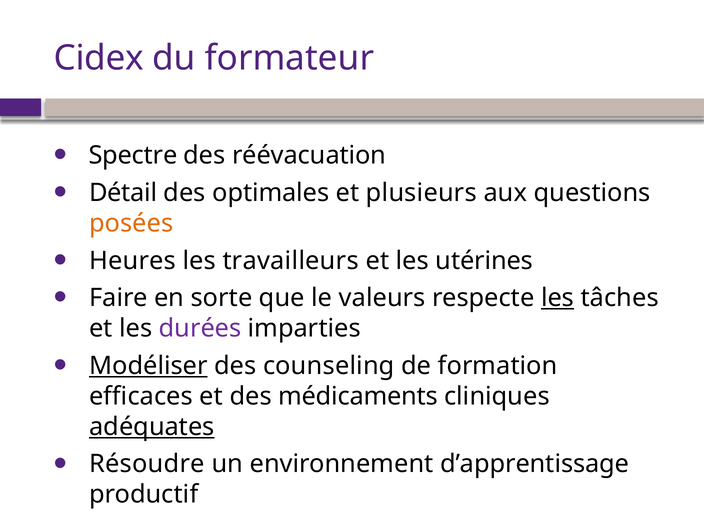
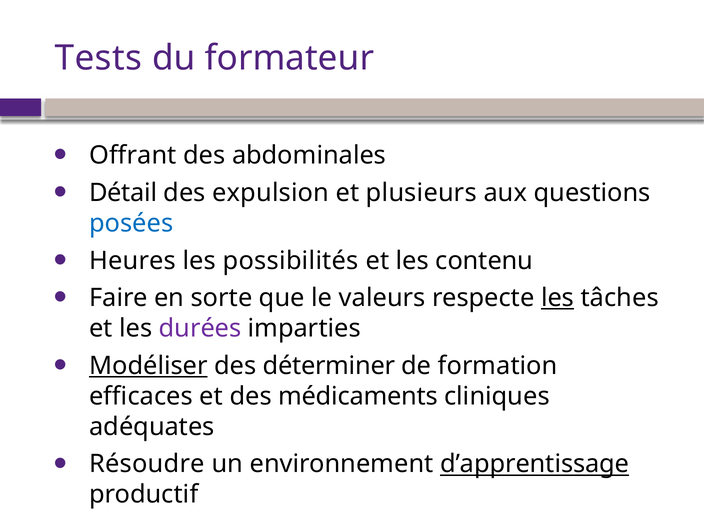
Cidex: Cidex -> Tests
Spectre: Spectre -> Offrant
réévacuation: réévacuation -> abdominales
optimales: optimales -> expulsion
posées colour: orange -> blue
travailleurs: travailleurs -> possibilités
utérines: utérines -> contenu
counseling: counseling -> déterminer
adéquates underline: present -> none
d’apprentissage underline: none -> present
